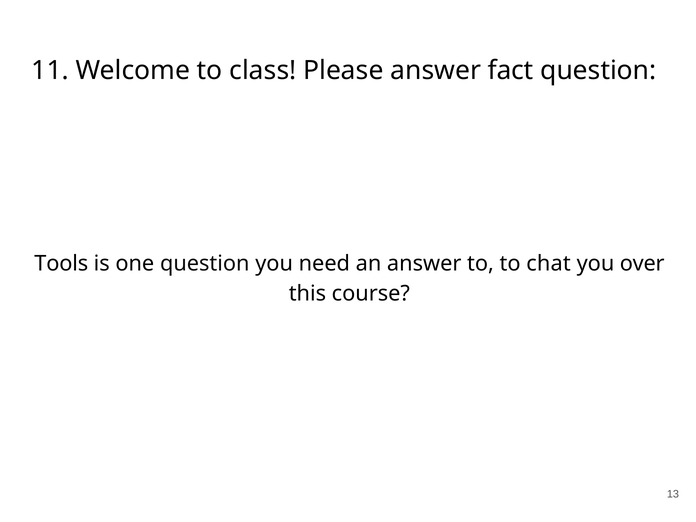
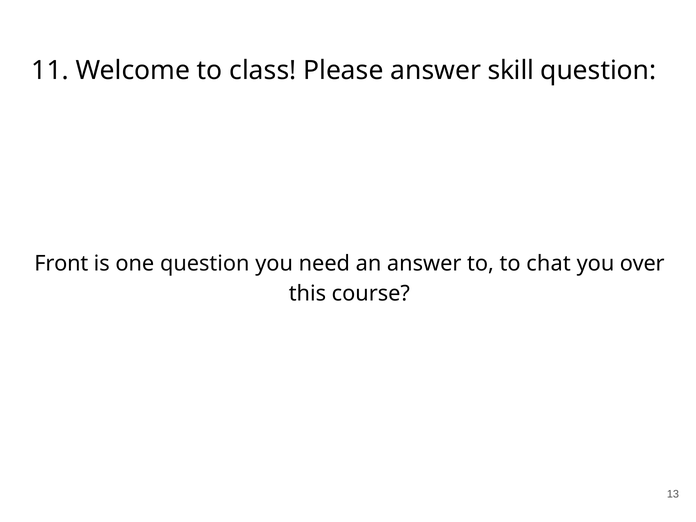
fact: fact -> skill
Tools: Tools -> Front
